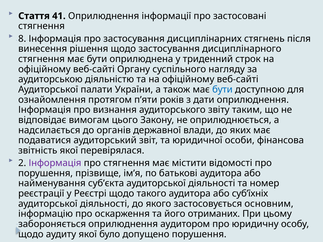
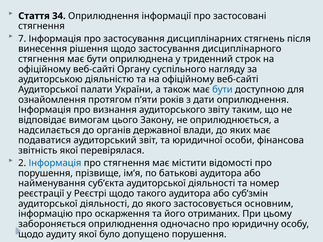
41: 41 -> 34
8: 8 -> 7
Інформація at (55, 163) colour: purple -> blue
суб’їхніх: суб’їхніх -> суб’змін
аудитором: аудитором -> одночасно
